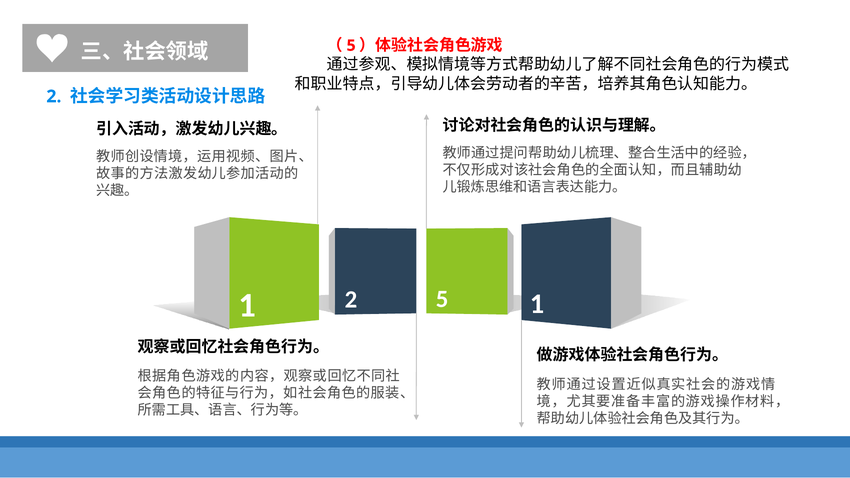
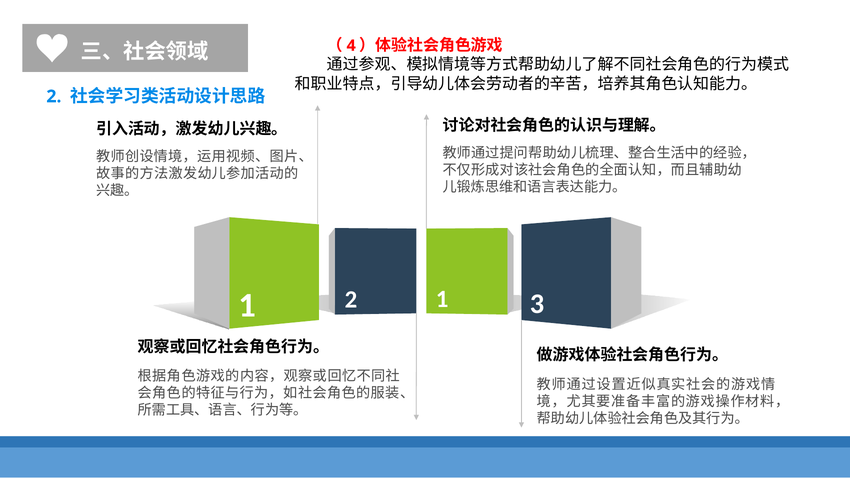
5 at (351, 46): 5 -> 4
2 5: 5 -> 1
1 1: 1 -> 3
